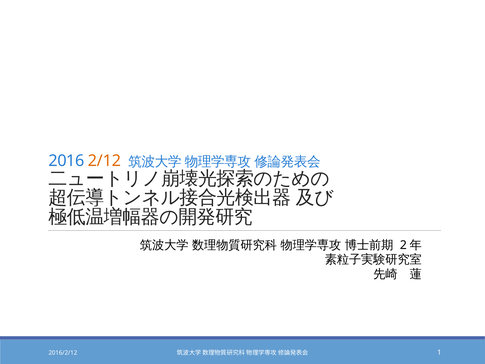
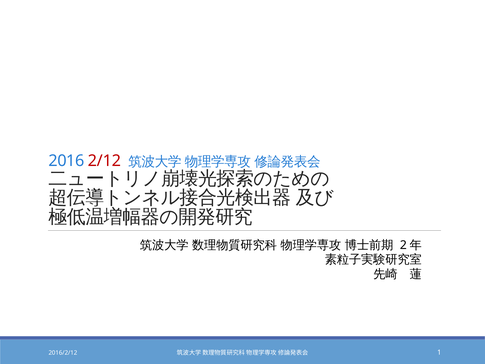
2/12 colour: orange -> red
